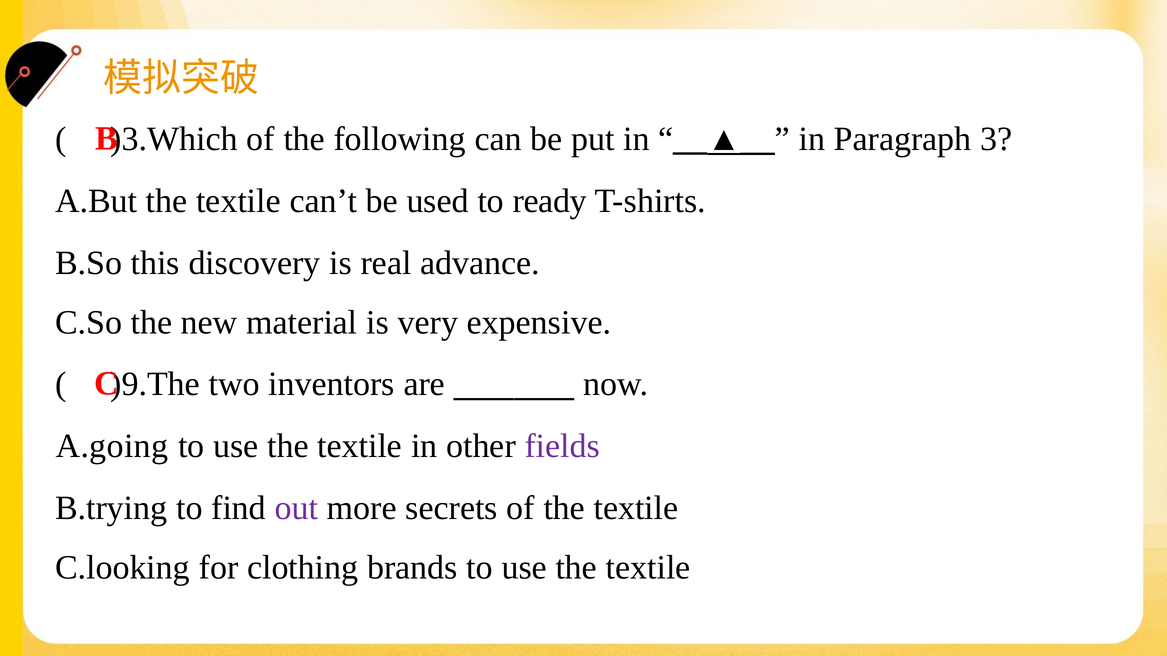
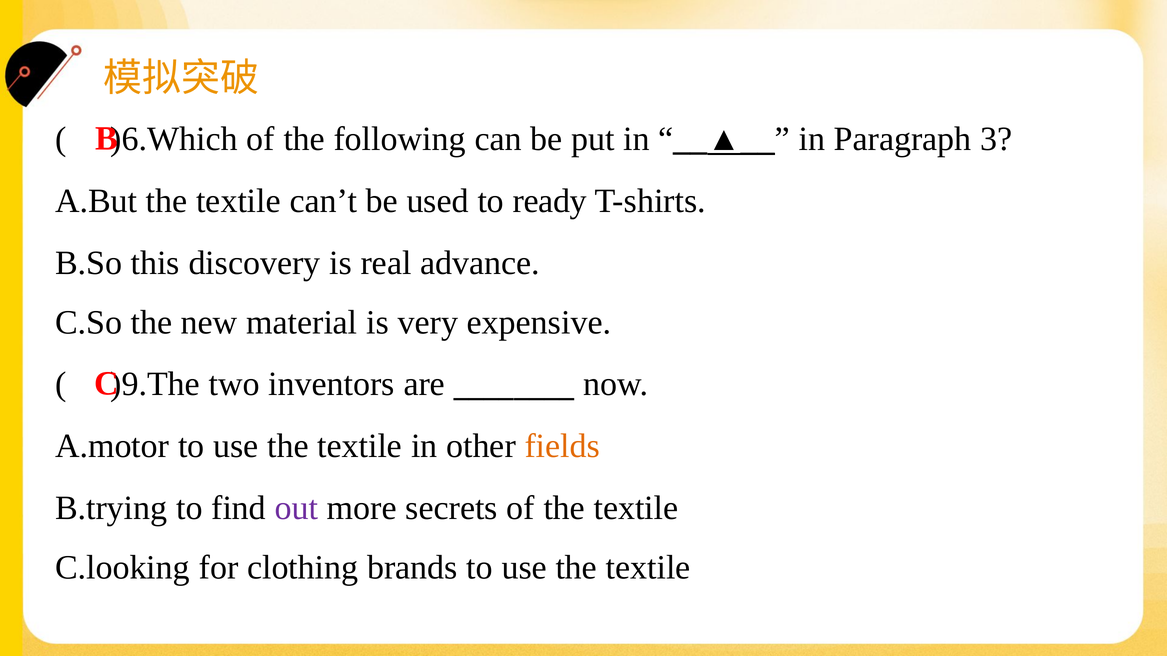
)3.Which: )3.Which -> )6.Which
A.going: A.going -> A.motor
fields colour: purple -> orange
